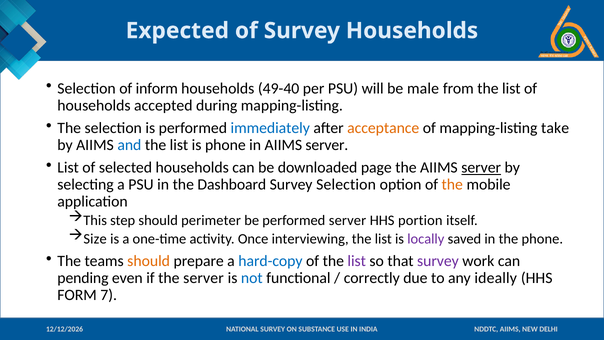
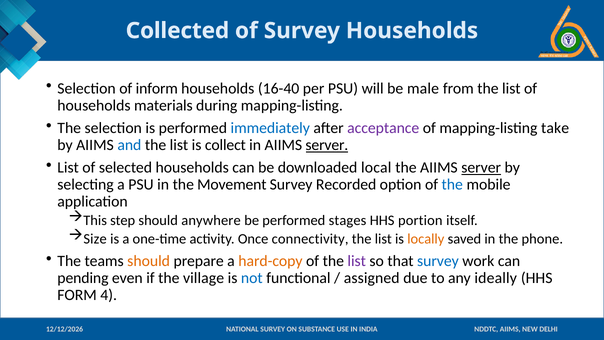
Expected: Expected -> Collected
49-40: 49-40 -> 16-40
accepted: accepted -> materials
acceptance colour: orange -> purple
is phone: phone -> collect
server at (327, 145) underline: none -> present
page: page -> local
Dashboard: Dashboard -> Movement
Survey Selection: Selection -> Recorded
the at (452, 185) colour: orange -> blue
perimeter: perimeter -> anywhere
performed server: server -> stages
interviewing: interviewing -> connectivity
locally colour: purple -> orange
hard-copy colour: blue -> orange
survey at (438, 261) colour: purple -> blue
the server: server -> village
correctly: correctly -> assigned
7: 7 -> 4
